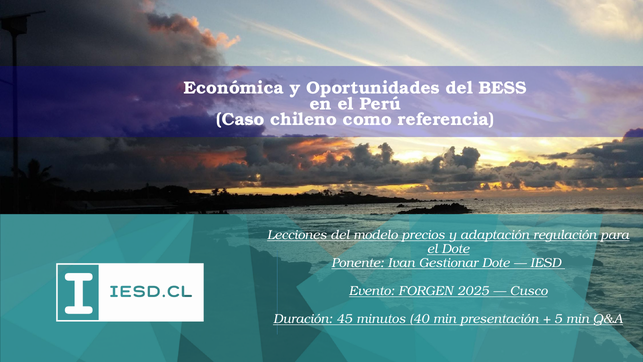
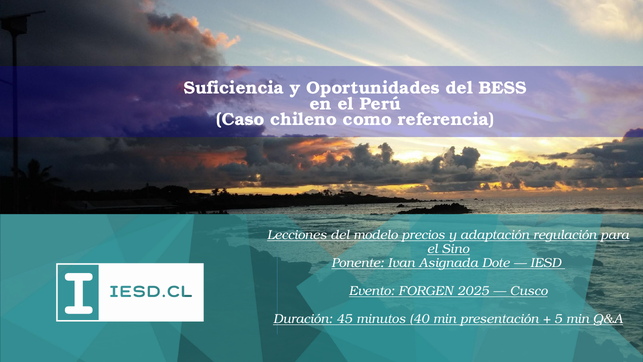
Económica: Económica -> Suficiencia
el Dote: Dote -> Sino
Gestionar: Gestionar -> Asignada
